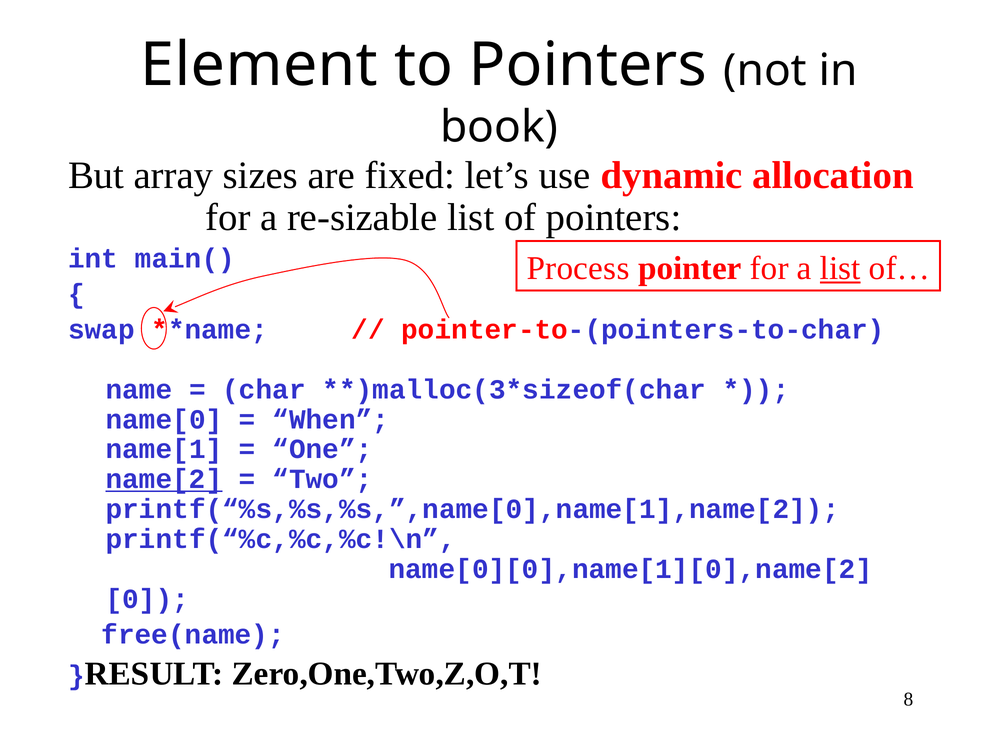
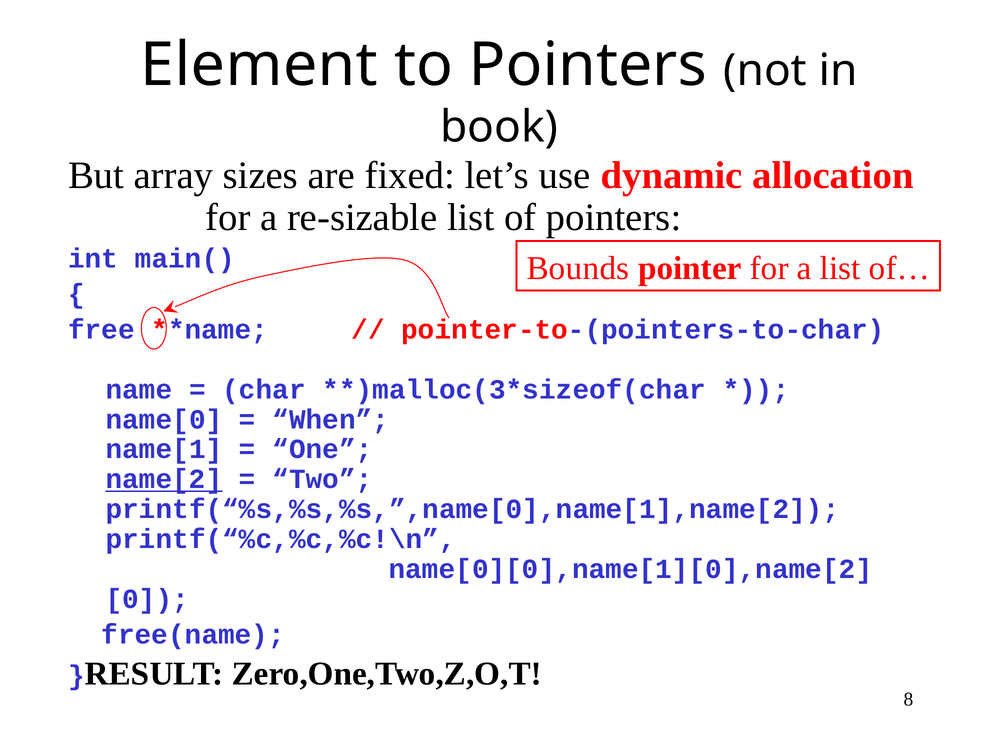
Process: Process -> Bounds
list at (840, 268) underline: present -> none
swap: swap -> free
